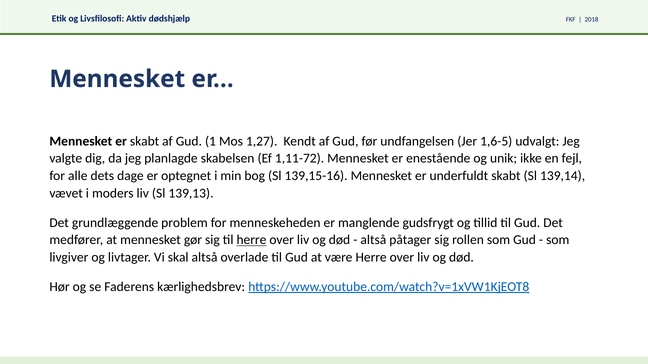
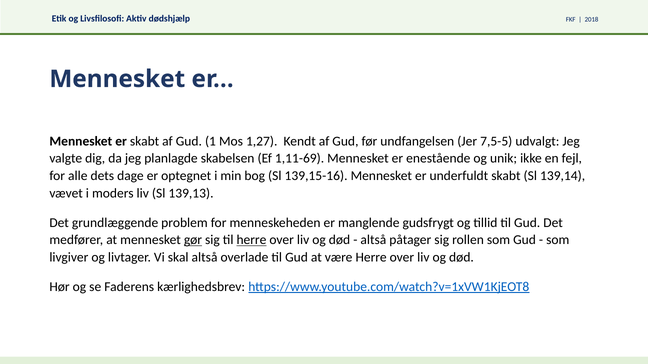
1,6-5: 1,6-5 -> 7,5-5
1,11-72: 1,11-72 -> 1,11-69
gør underline: none -> present
